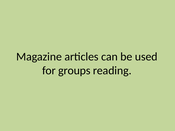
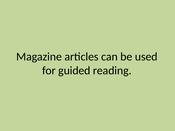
groups: groups -> guided
